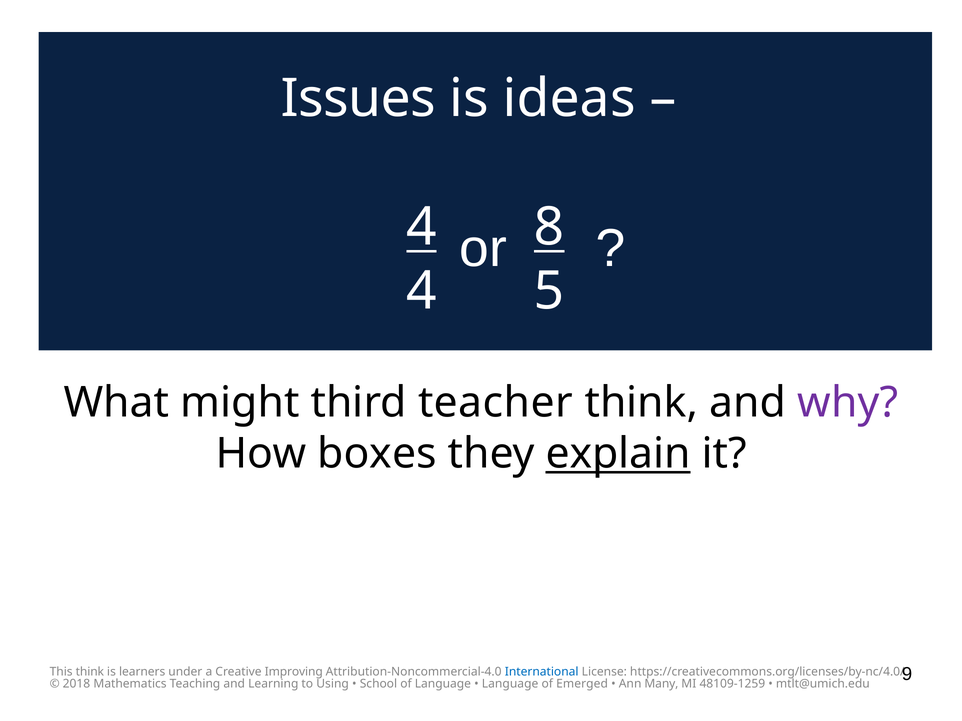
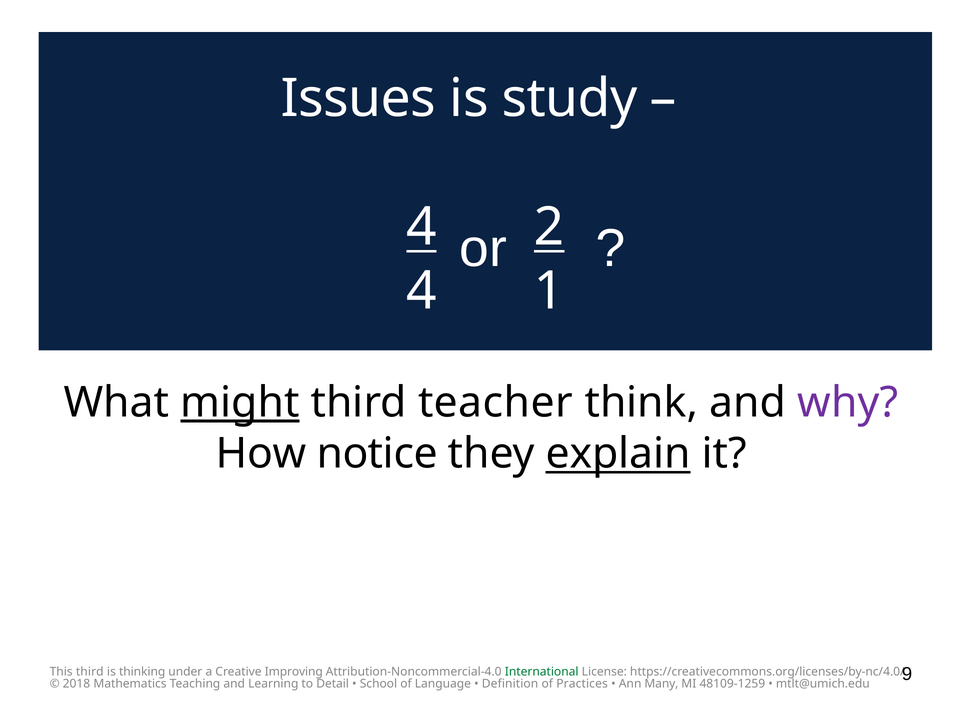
ideas: ideas -> study
8: 8 -> 2
5: 5 -> 1
might underline: none -> present
boxes: boxes -> notice
This think: think -> third
learners: learners -> thinking
International colour: blue -> green
Using: Using -> Detail
Language at (510, 684): Language -> Definition
Emerged: Emerged -> Practices
